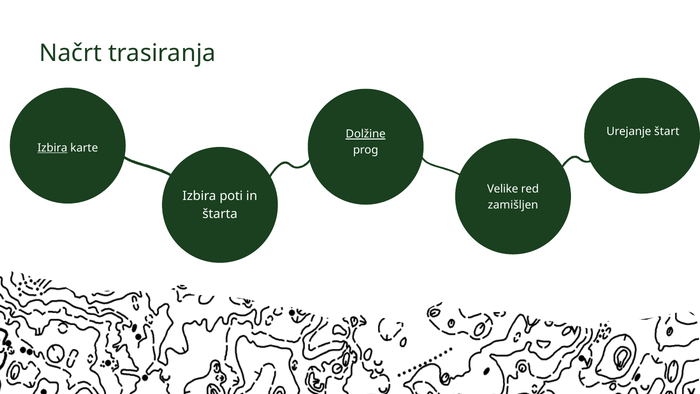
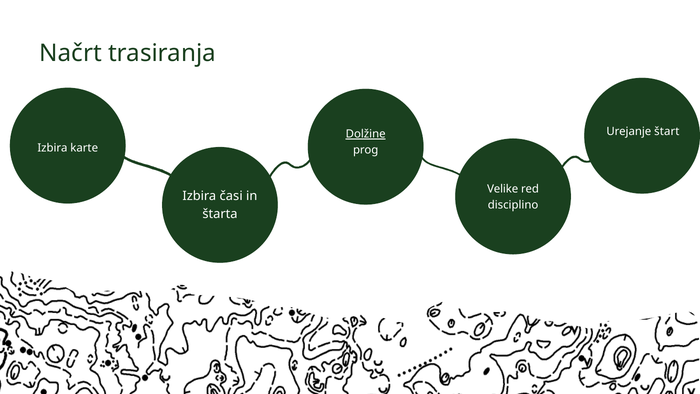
Izbira at (52, 148) underline: present -> none
poti: poti -> časi
zamišljen: zamišljen -> disciplino
